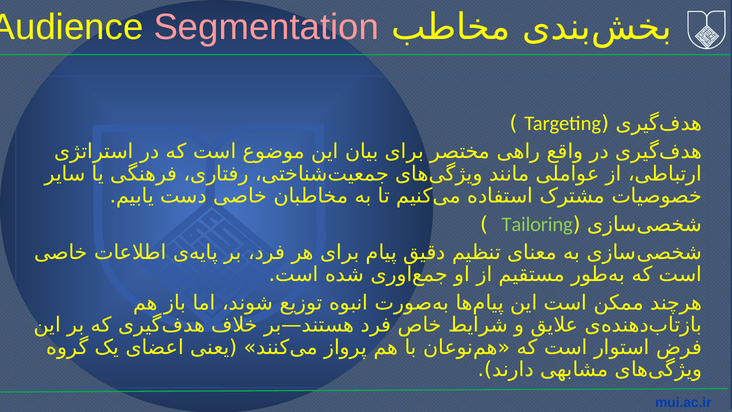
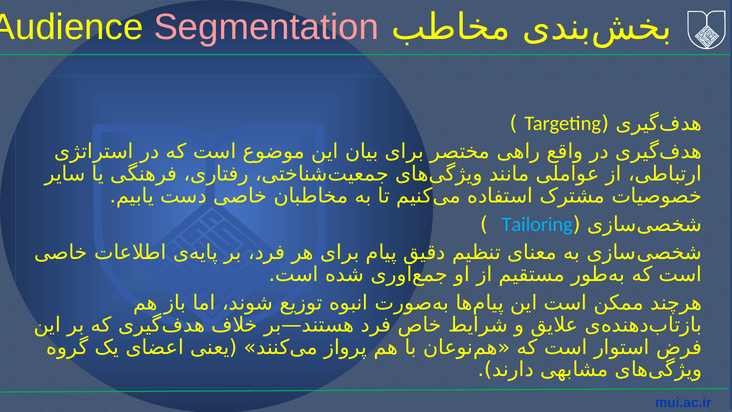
Tailoring colour: light green -> light blue
